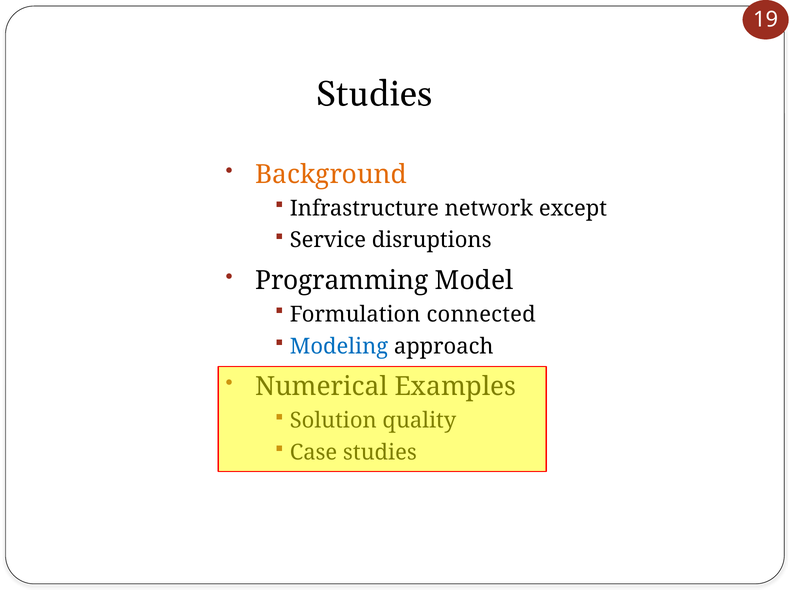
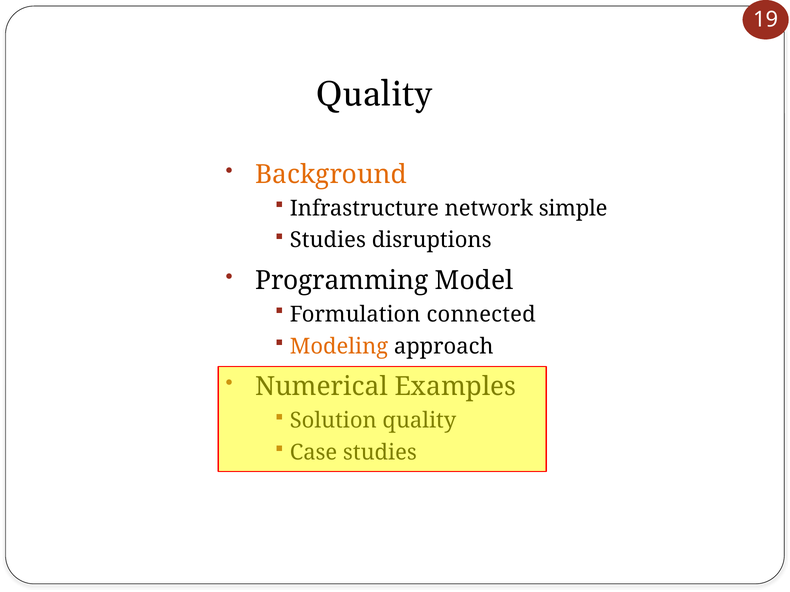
Studies at (374, 94): Studies -> Quality
except: except -> simple
Service at (328, 240): Service -> Studies
Modeling colour: blue -> orange
